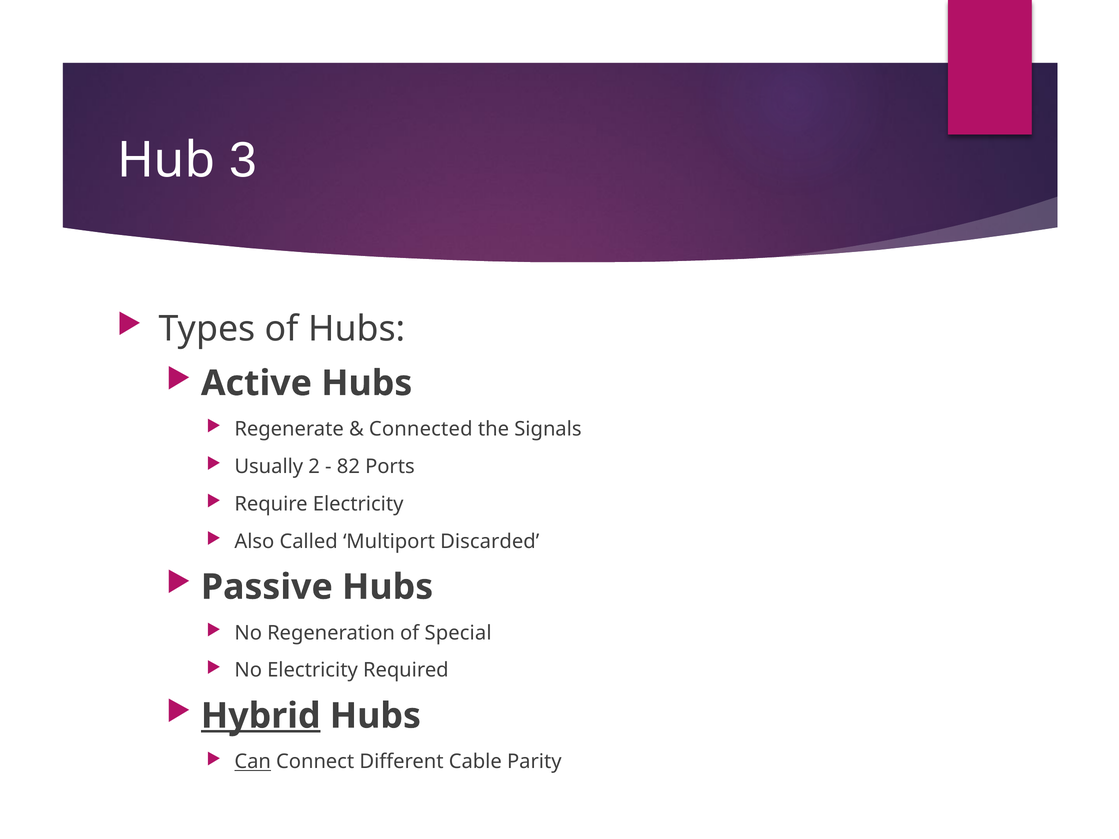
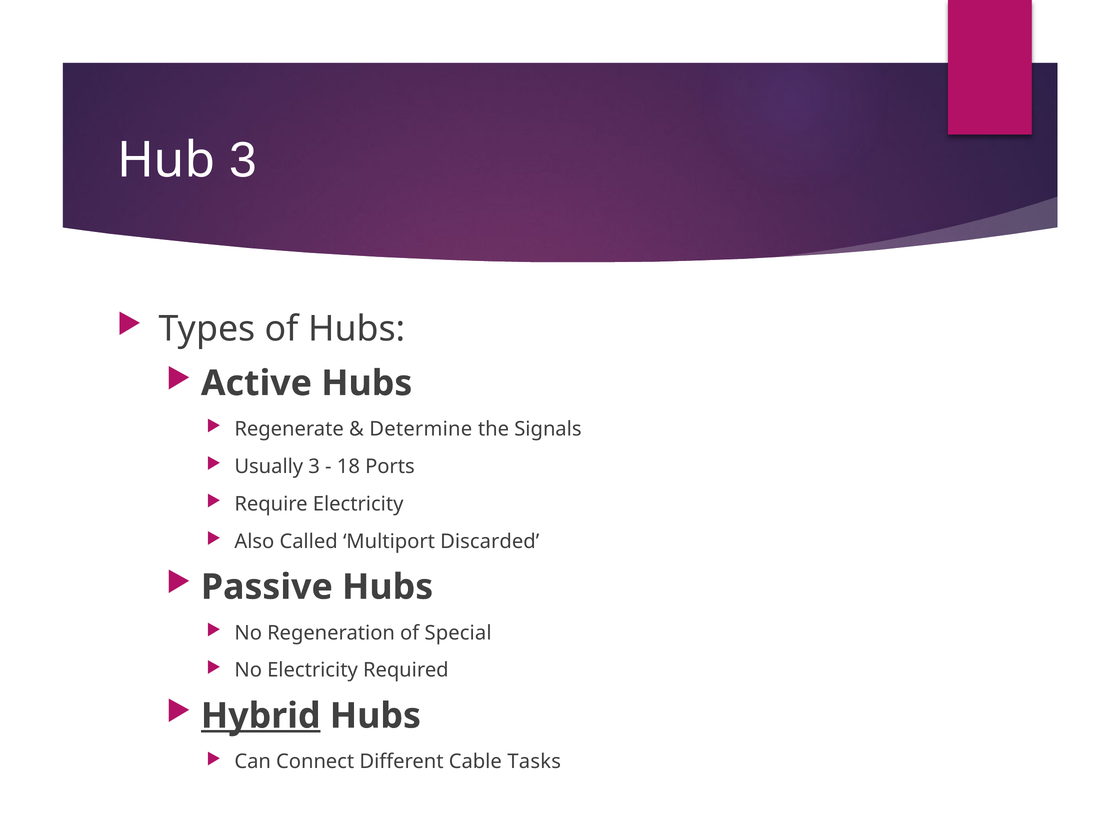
Connected: Connected -> Determine
Usually 2: 2 -> 3
82: 82 -> 18
Can underline: present -> none
Parity: Parity -> Tasks
